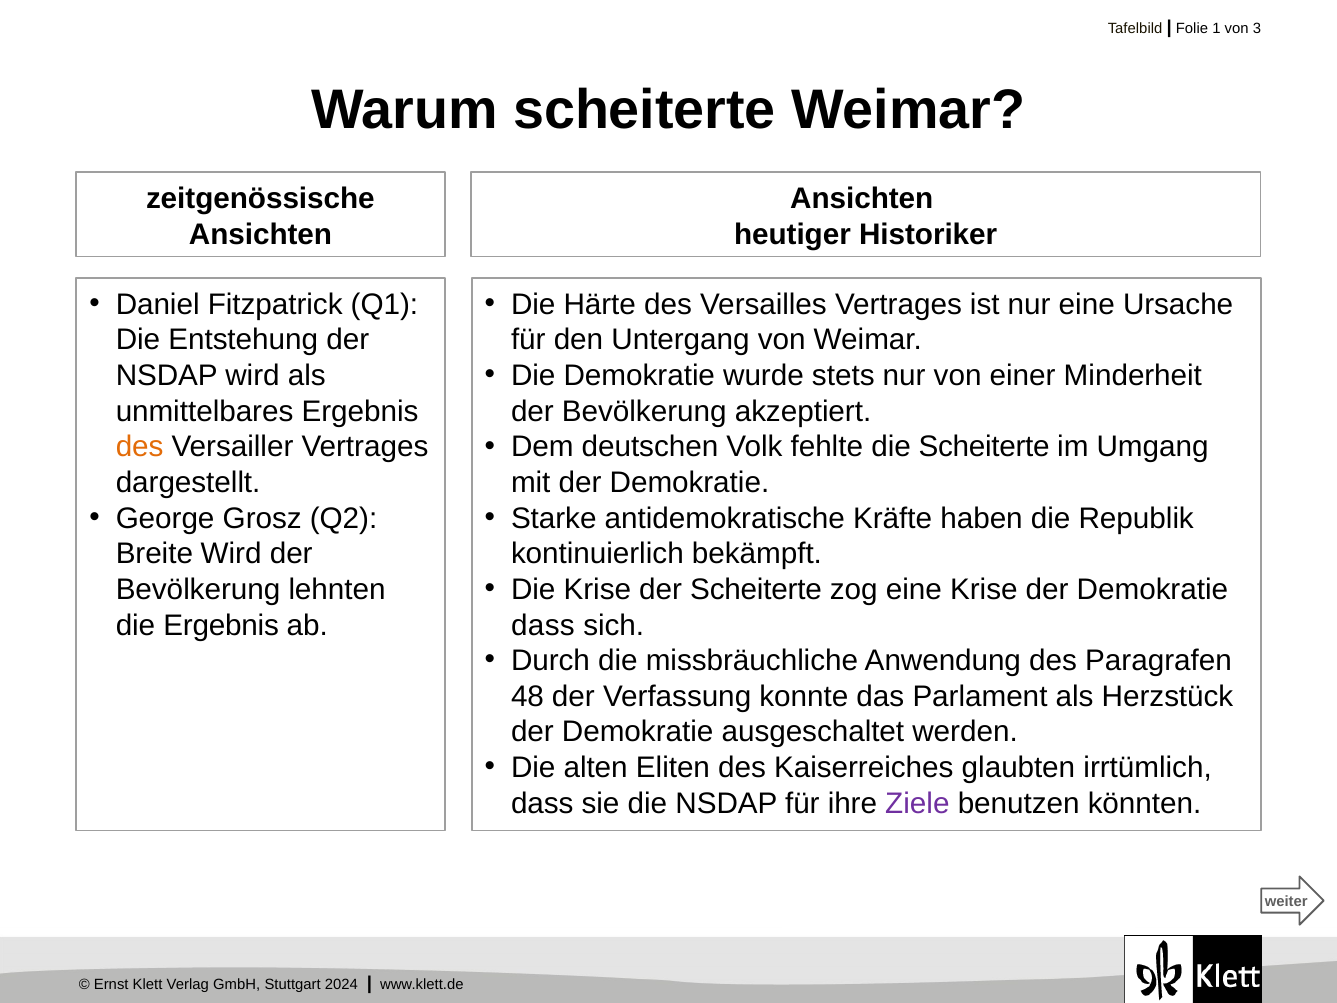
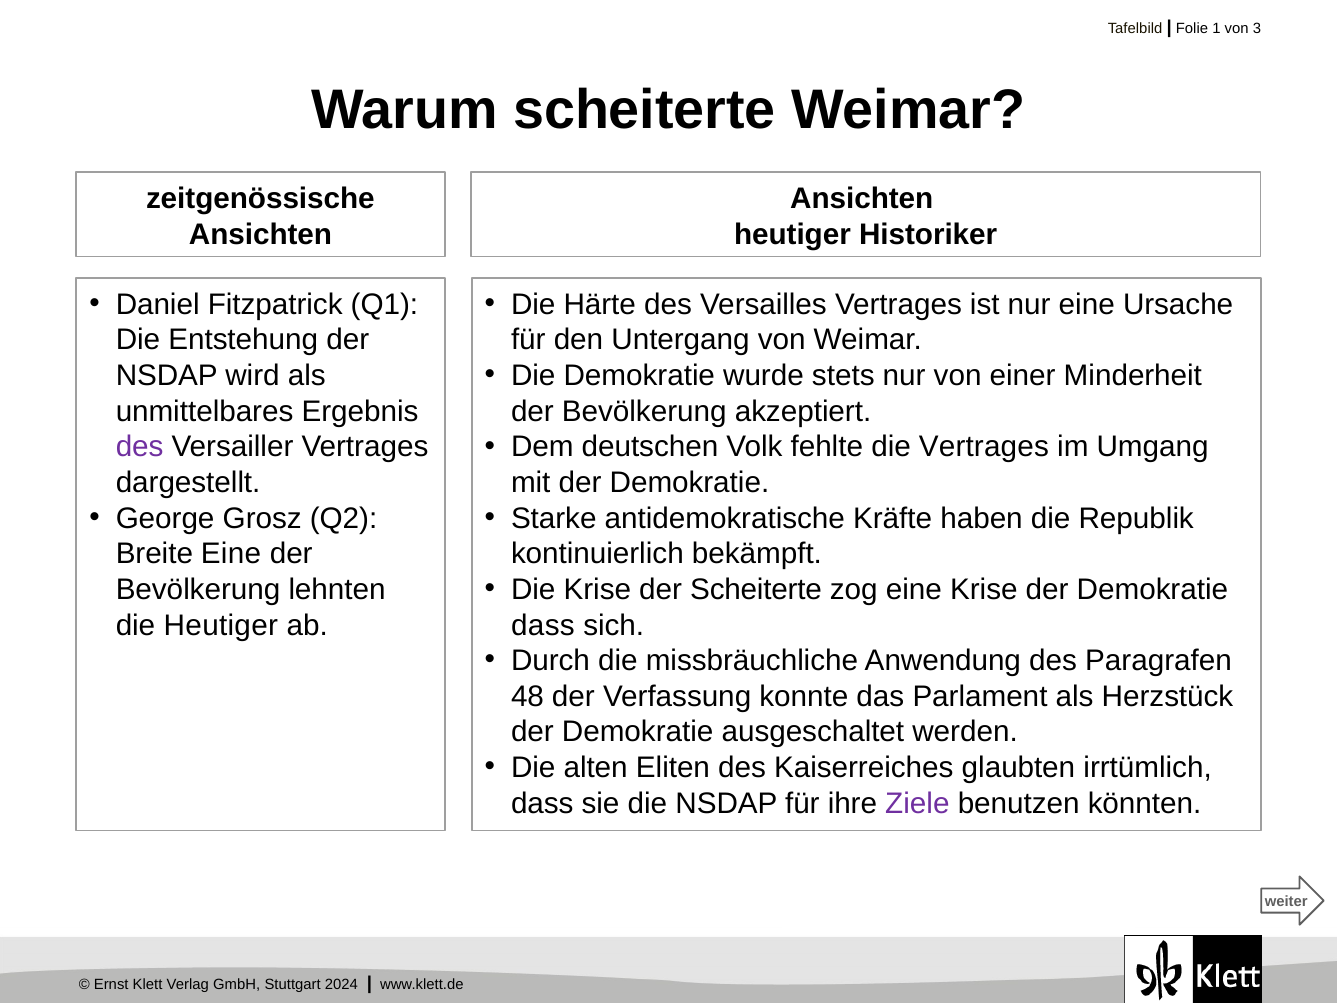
die Scheiterte: Scheiterte -> Vertrages
des at (140, 447) colour: orange -> purple
Breite Wird: Wird -> Eine
die Ergebnis: Ergebnis -> Heutiger
